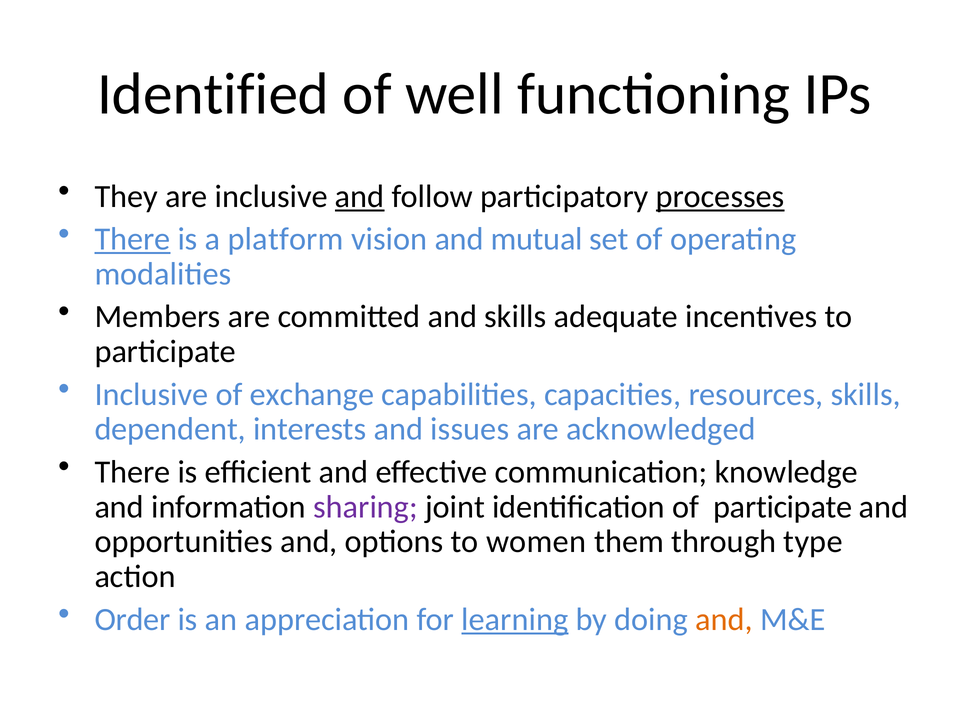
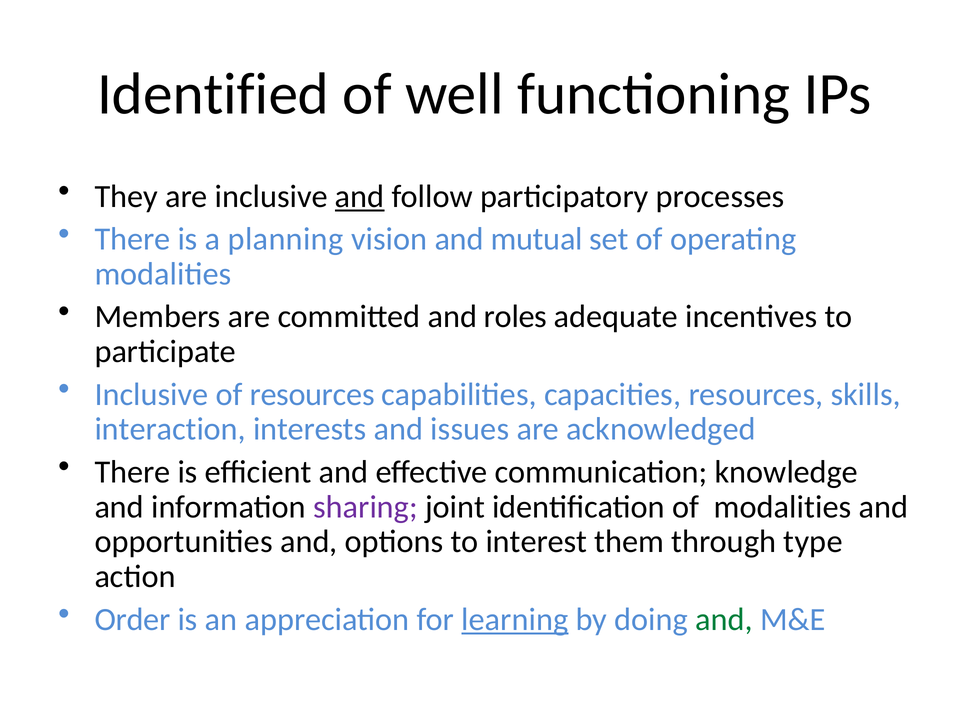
processes underline: present -> none
There at (132, 239) underline: present -> none
platform: platform -> planning
and skills: skills -> roles
of exchange: exchange -> resources
dependent: dependent -> interaction
of participate: participate -> modalities
women: women -> interest
and at (724, 619) colour: orange -> green
